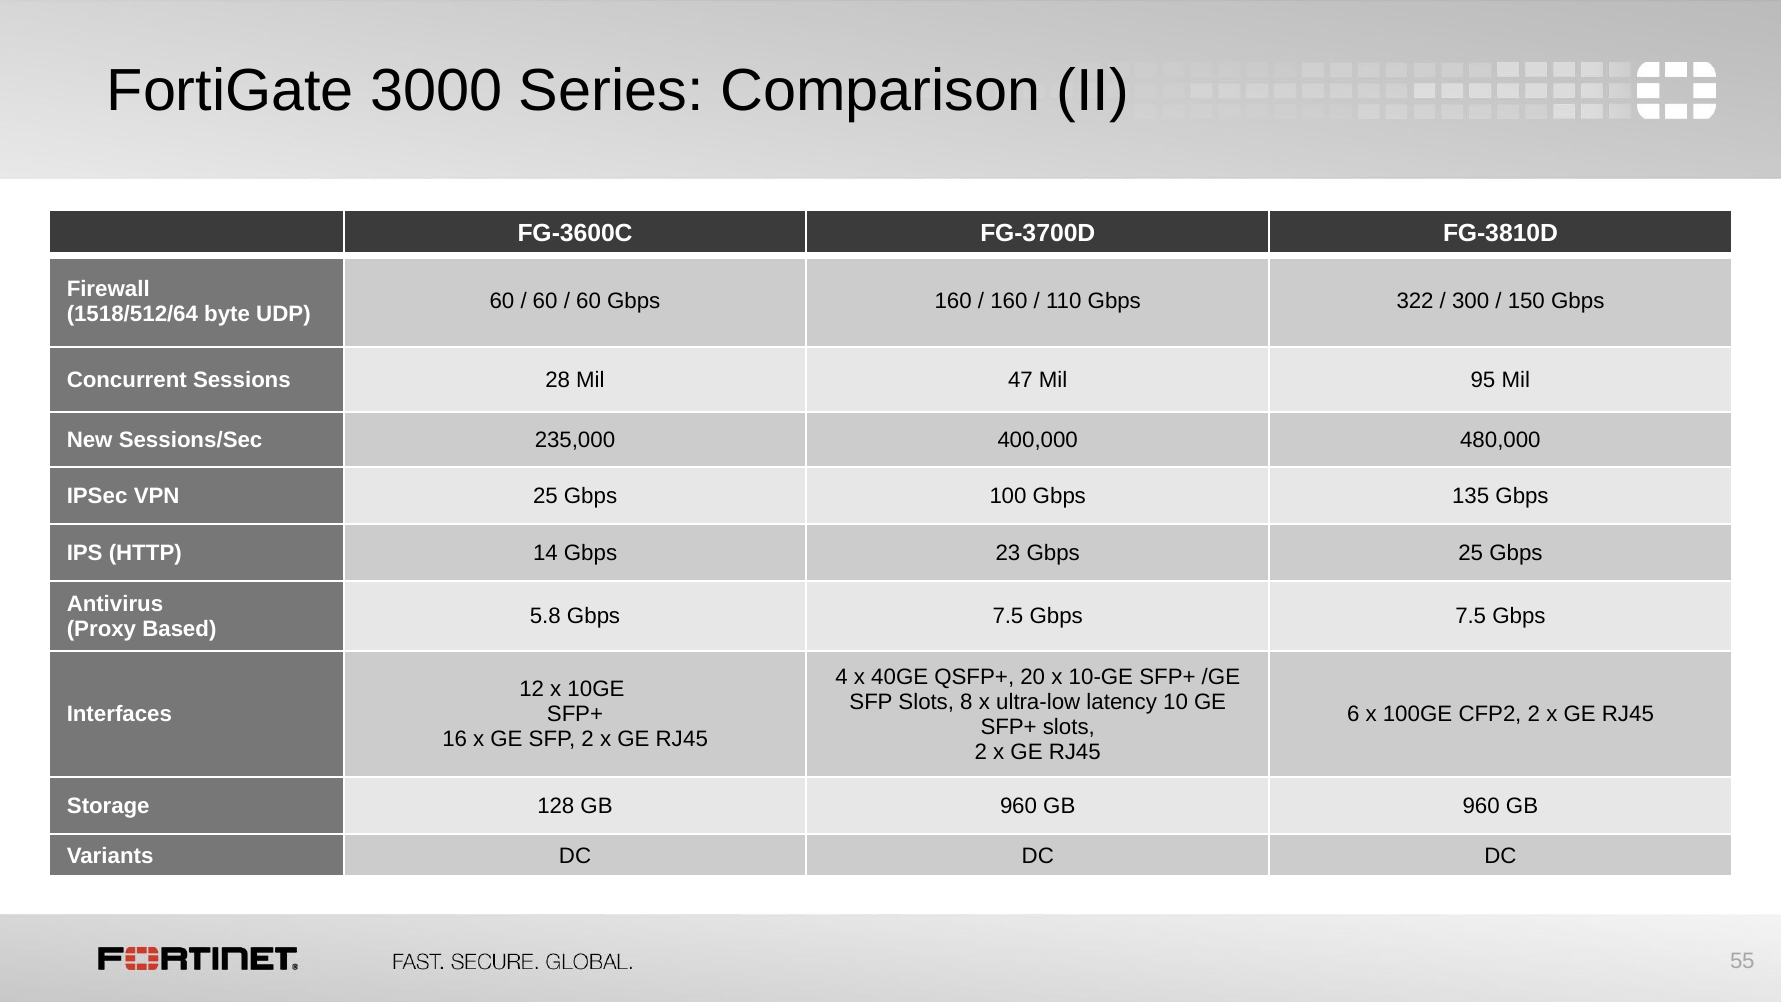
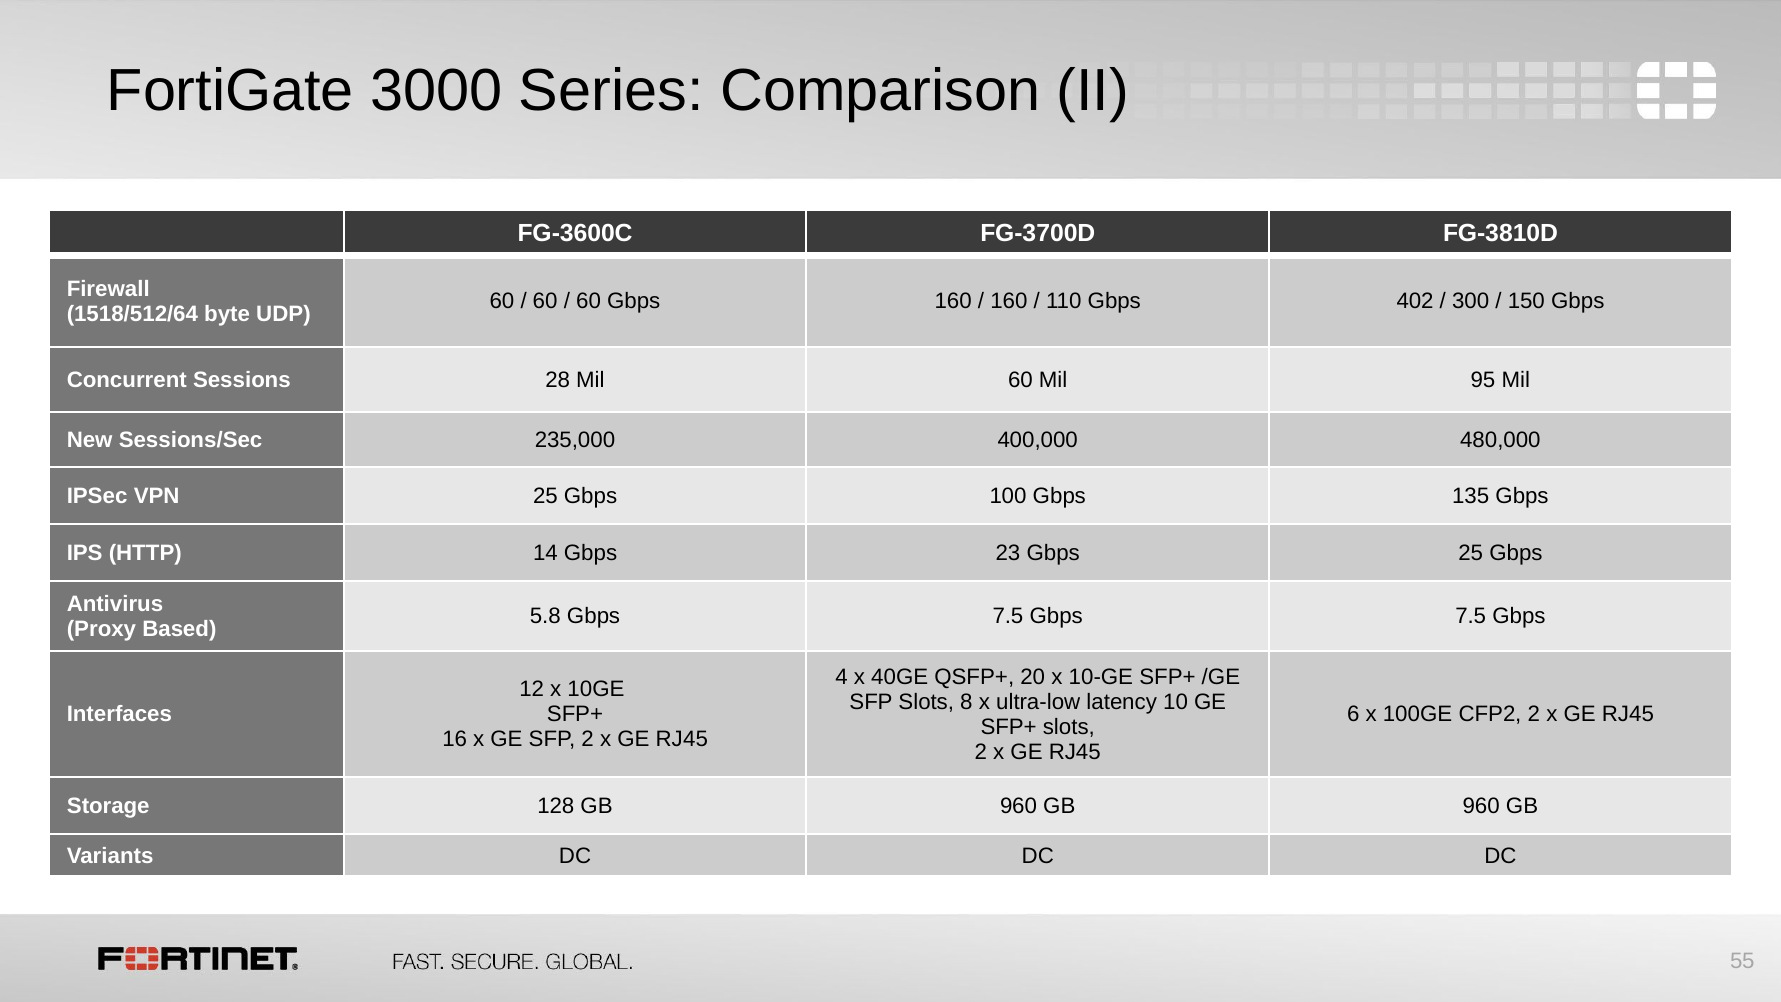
322: 322 -> 402
Mil 47: 47 -> 60
